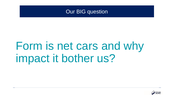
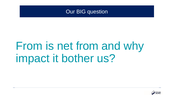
Form at (29, 46): Form -> From
net cars: cars -> from
